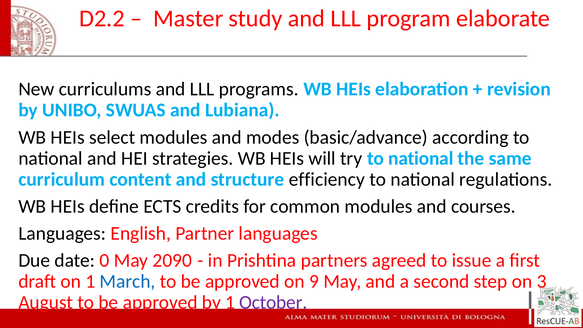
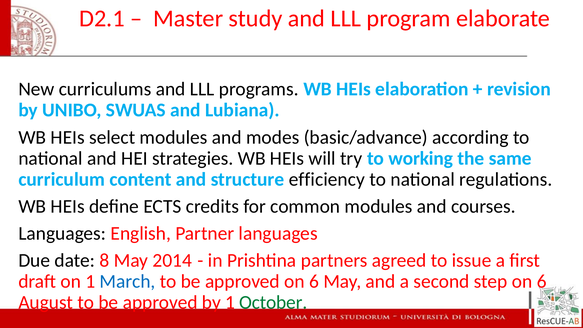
D2.2: D2.2 -> D2.1
try to national: national -> working
0: 0 -> 8
2090: 2090 -> 2014
approved on 9: 9 -> 6
step on 3: 3 -> 6
October colour: purple -> green
